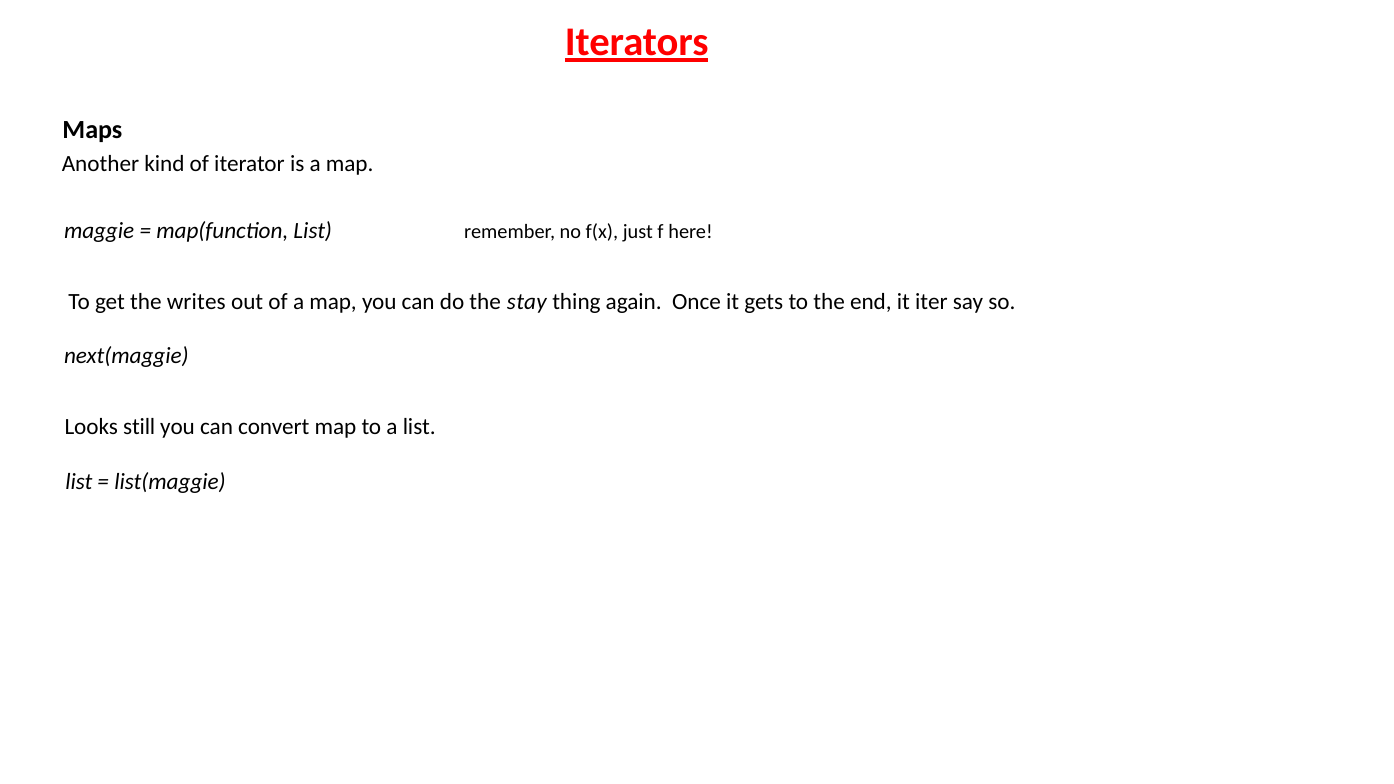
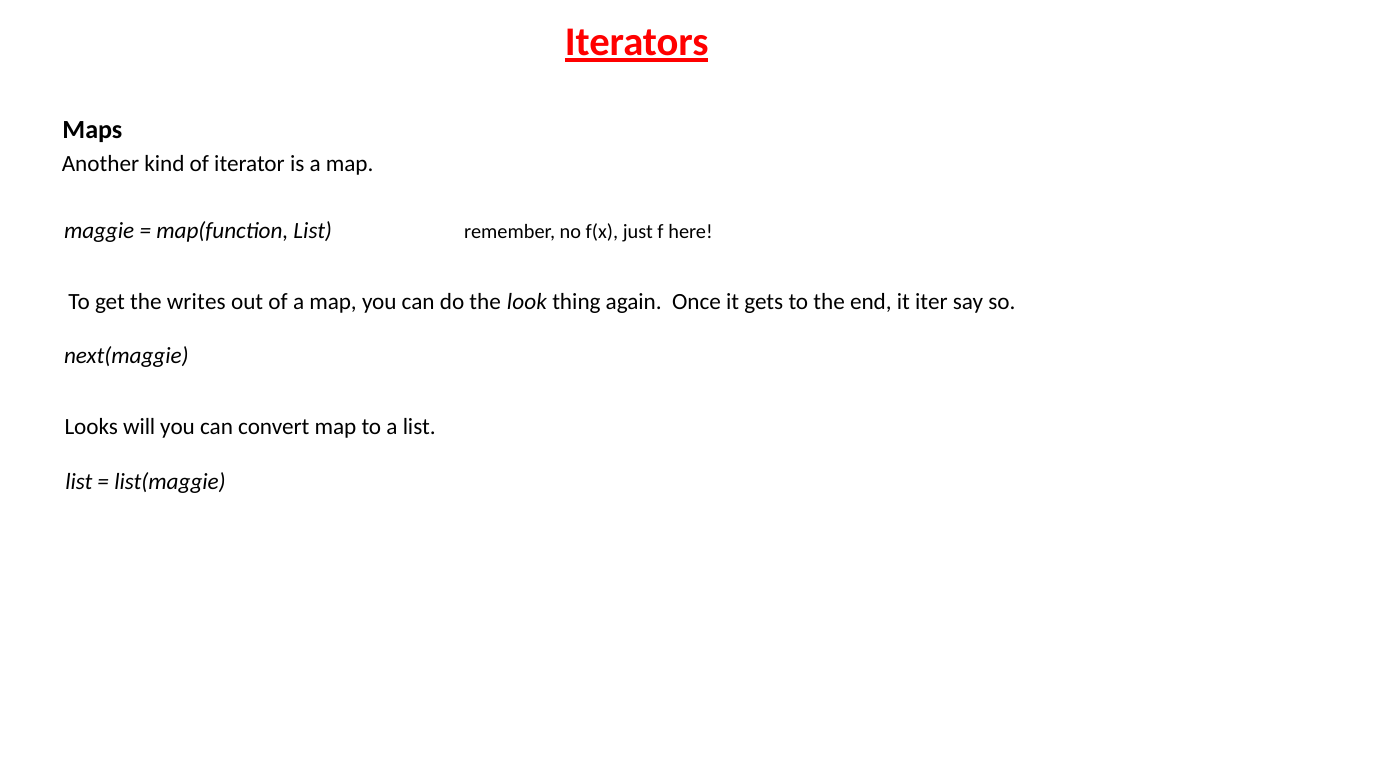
stay: stay -> look
still: still -> will
